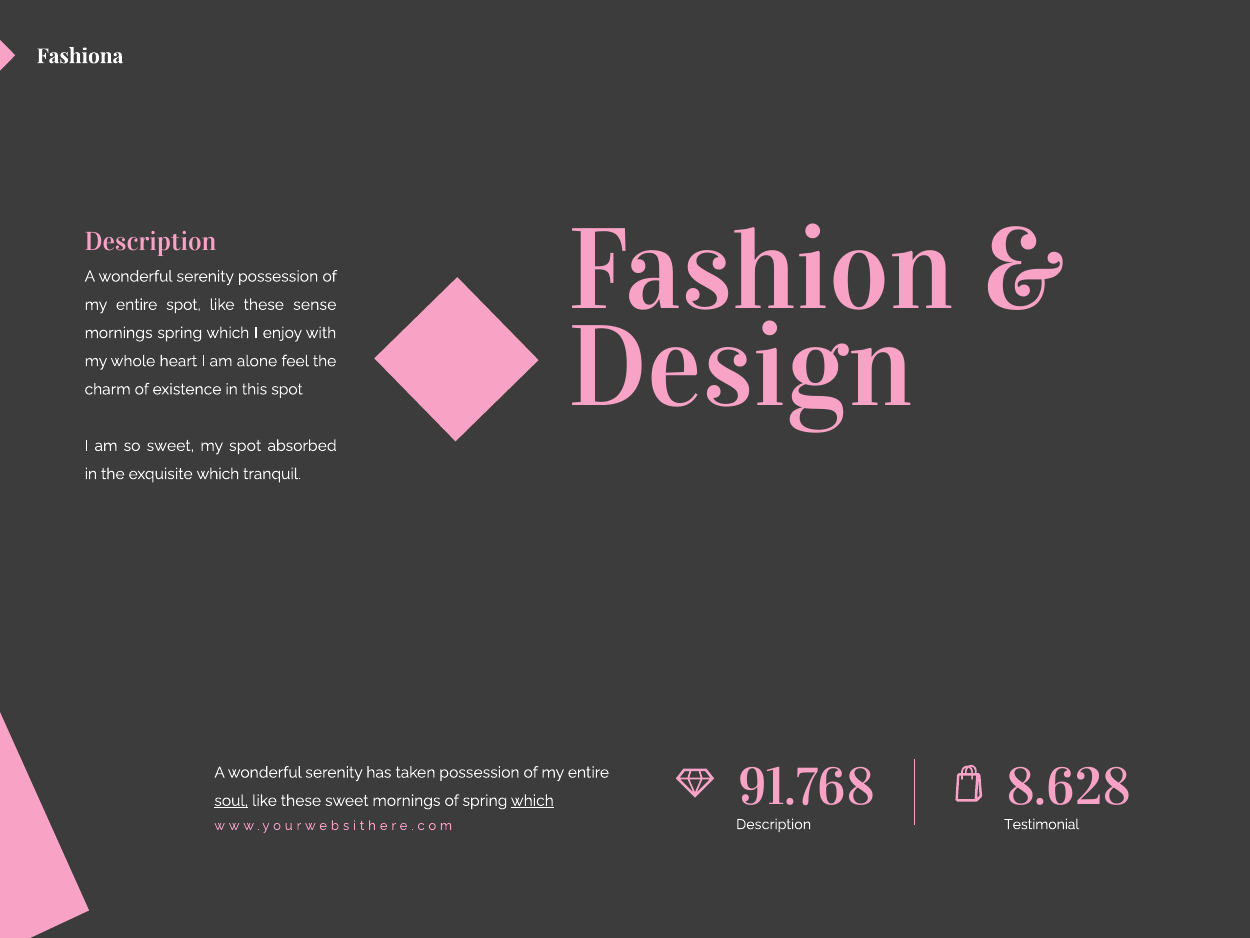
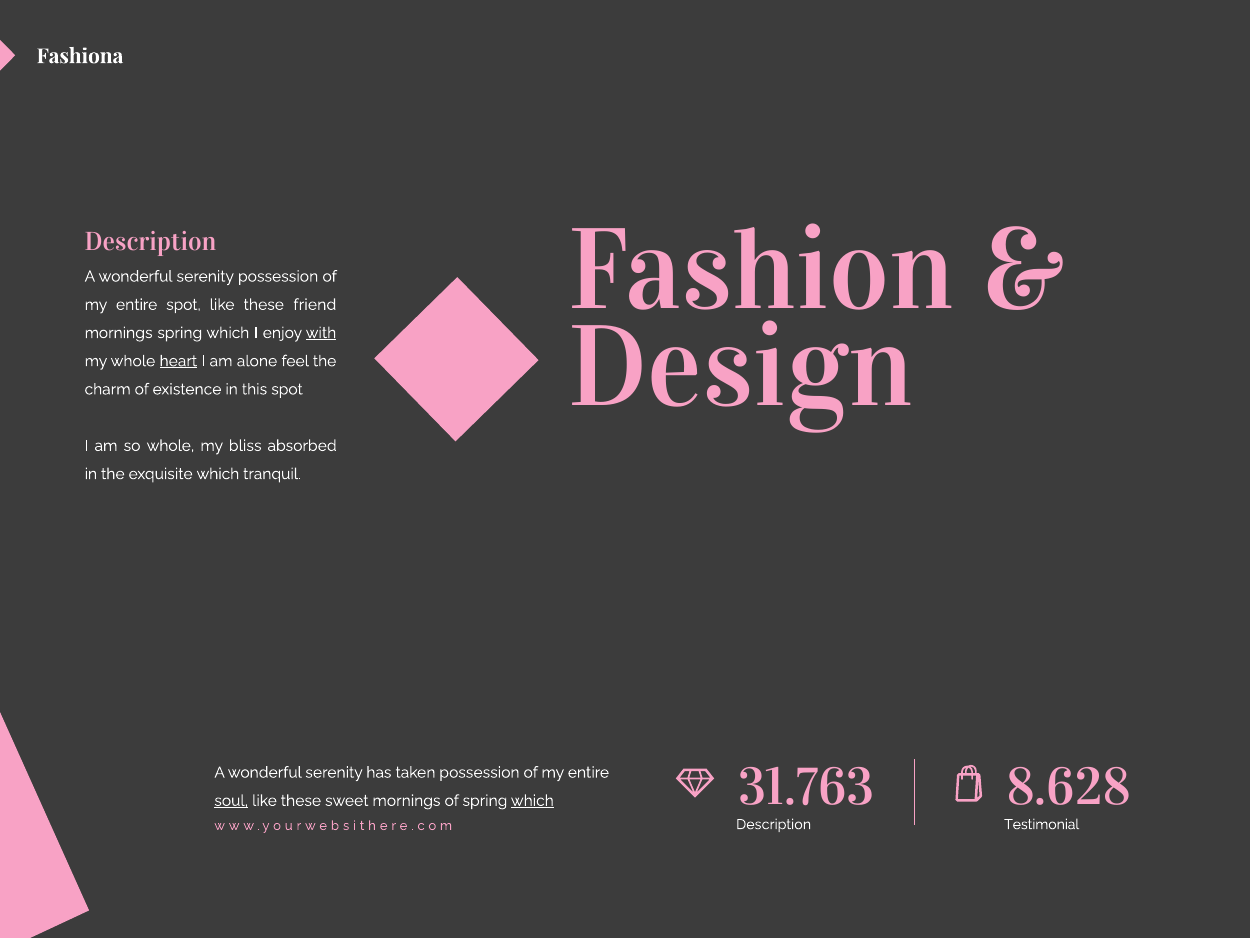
sense: sense -> friend
with underline: none -> present
heart underline: none -> present
so sweet: sweet -> whole
my spot: spot -> bliss
91.768: 91.768 -> 31.763
